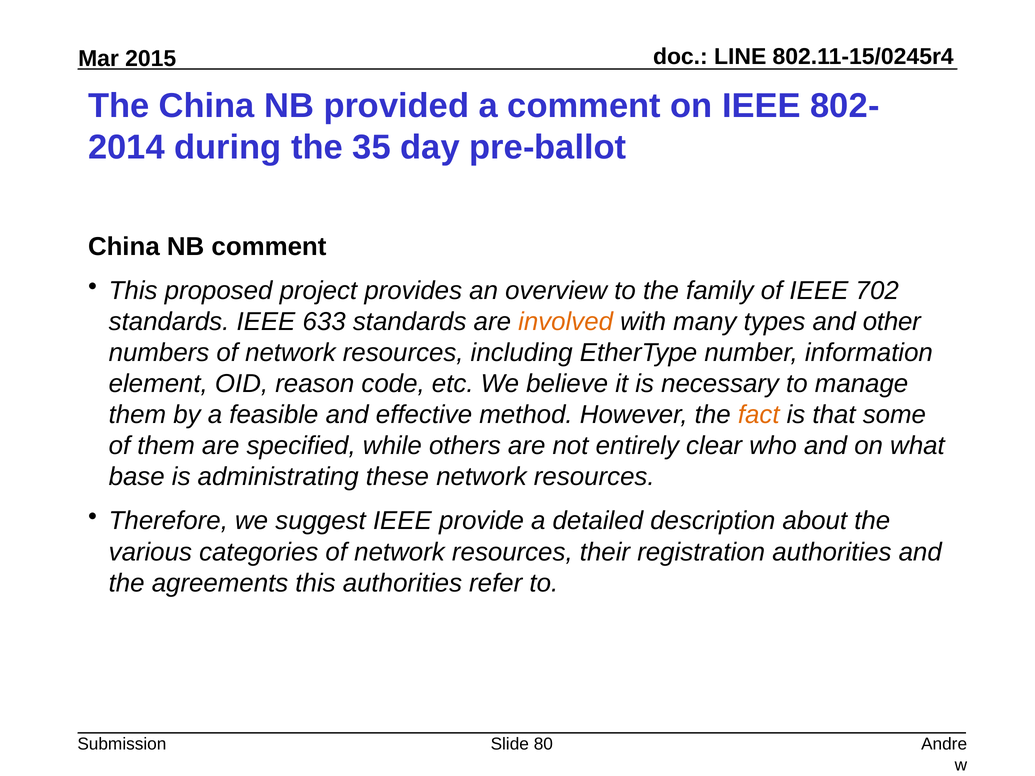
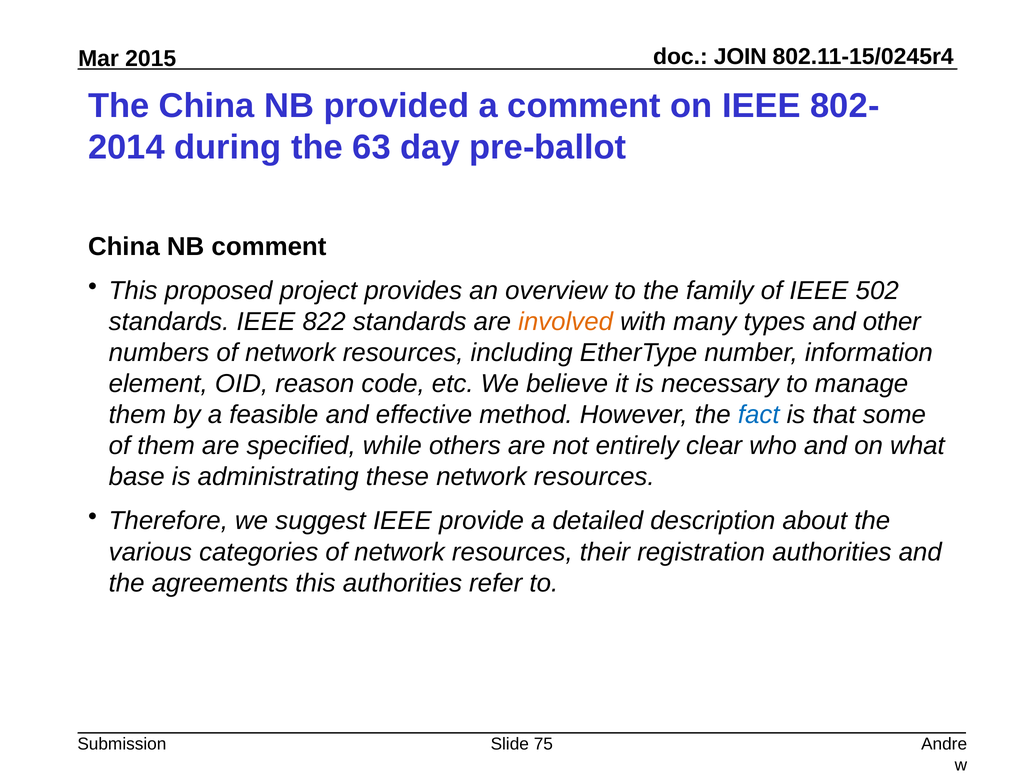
LINE: LINE -> JOIN
35: 35 -> 63
702: 702 -> 502
633: 633 -> 822
fact colour: orange -> blue
80: 80 -> 75
